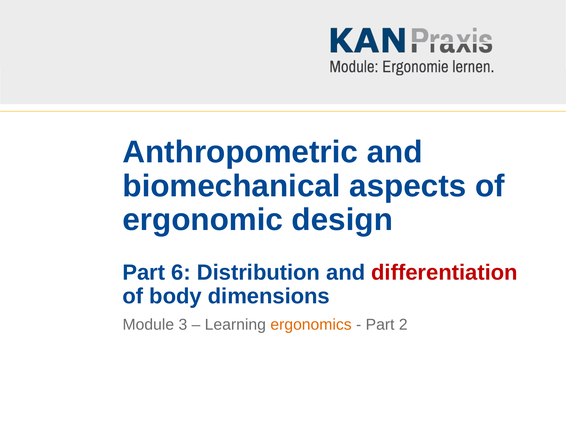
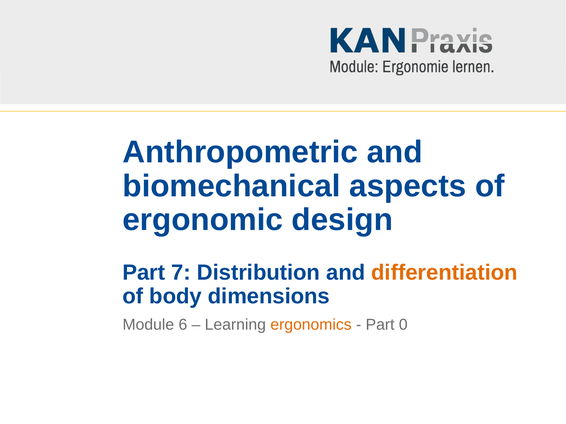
6: 6 -> 7
differentiation colour: red -> orange
3: 3 -> 6
2: 2 -> 0
